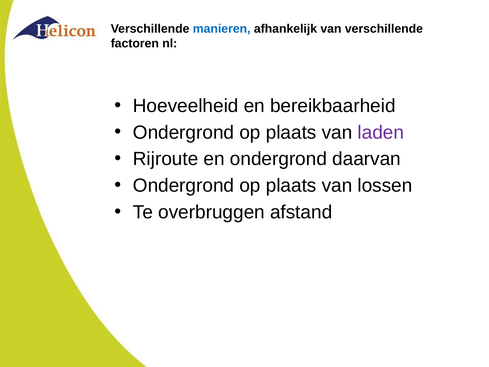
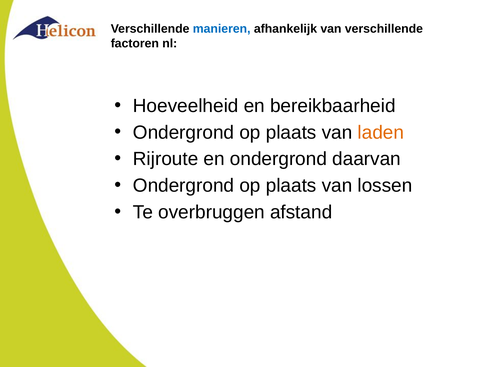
laden colour: purple -> orange
